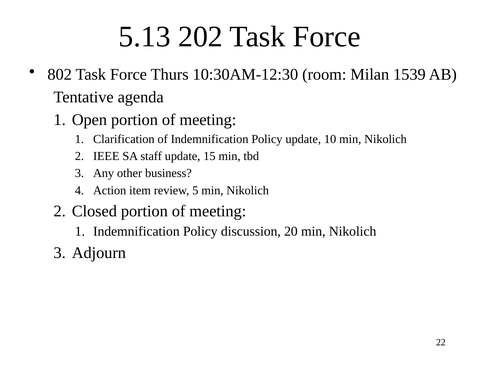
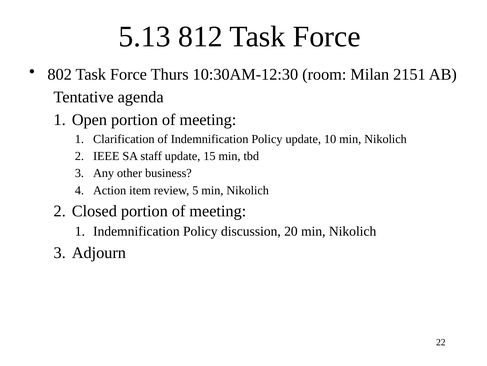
202: 202 -> 812
1539: 1539 -> 2151
